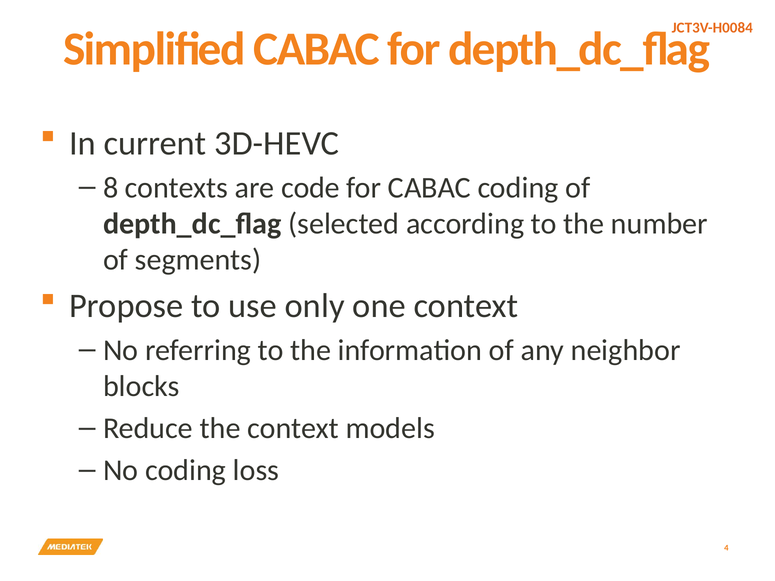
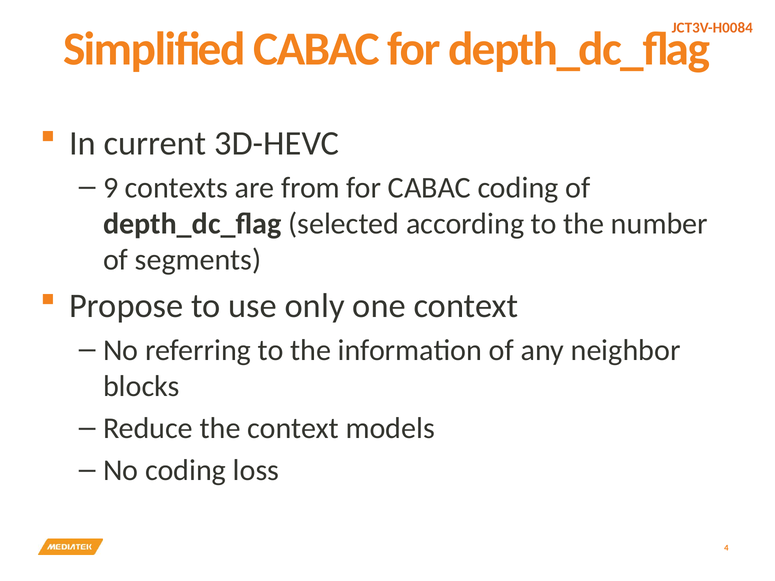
8: 8 -> 9
code: code -> from
